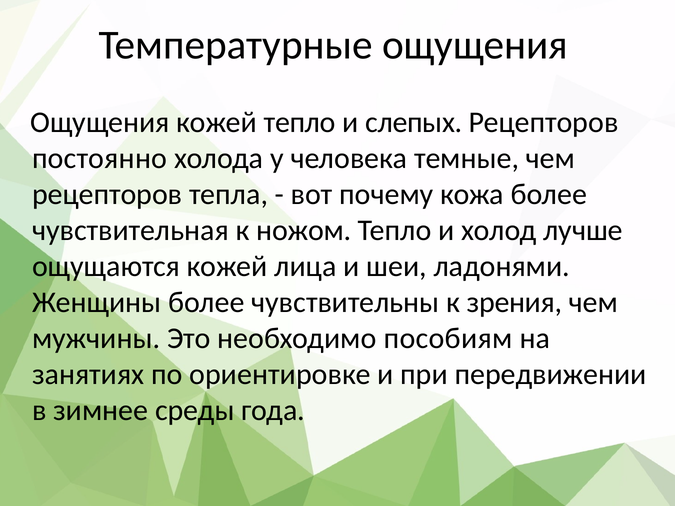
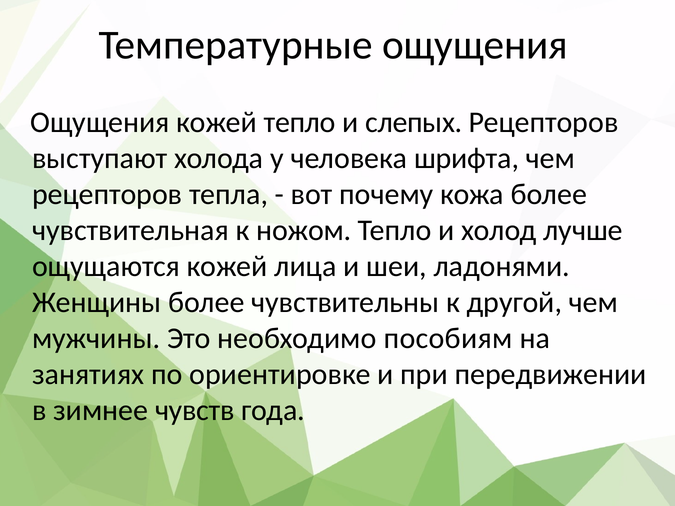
постоянно: постоянно -> выступают
темные: темные -> шрифта
зрения: зрения -> другой
среды: среды -> чувств
